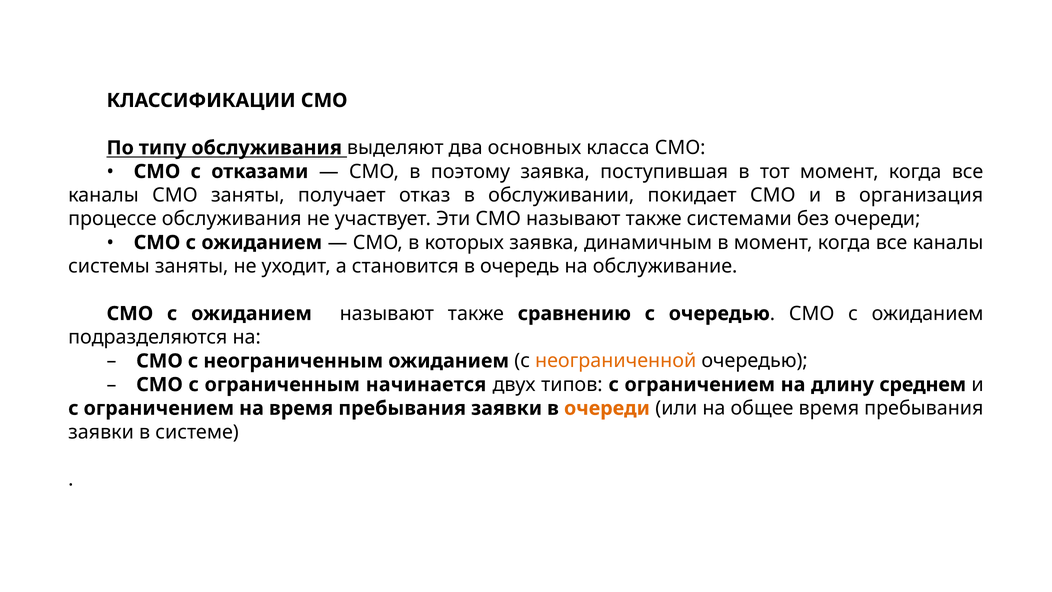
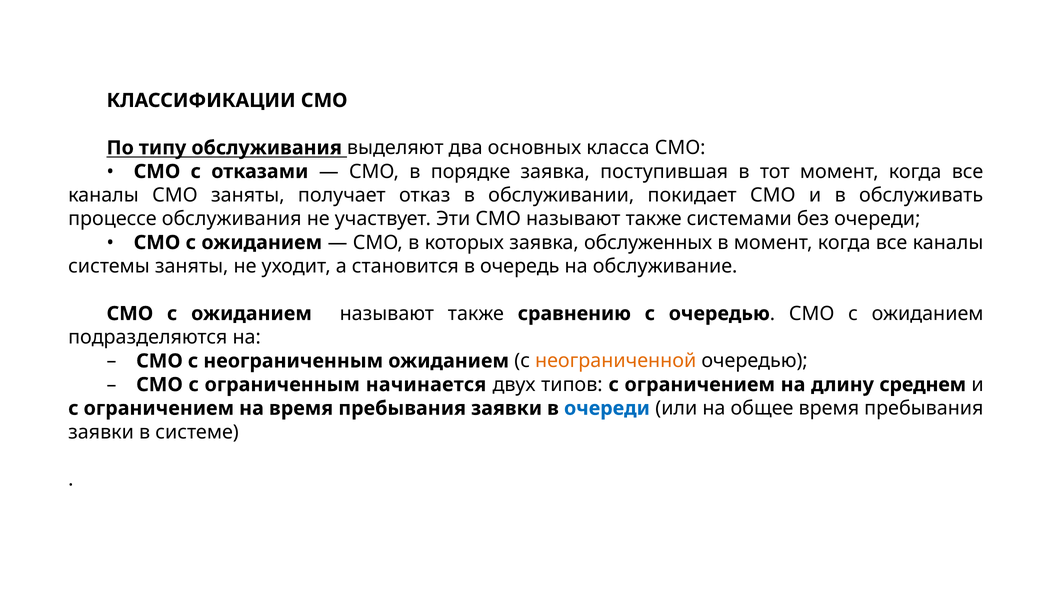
поэтому: поэтому -> порядке
организация: организация -> обслуживать
динамичным: динамичным -> обслуженных
очереди at (607, 408) colour: orange -> blue
